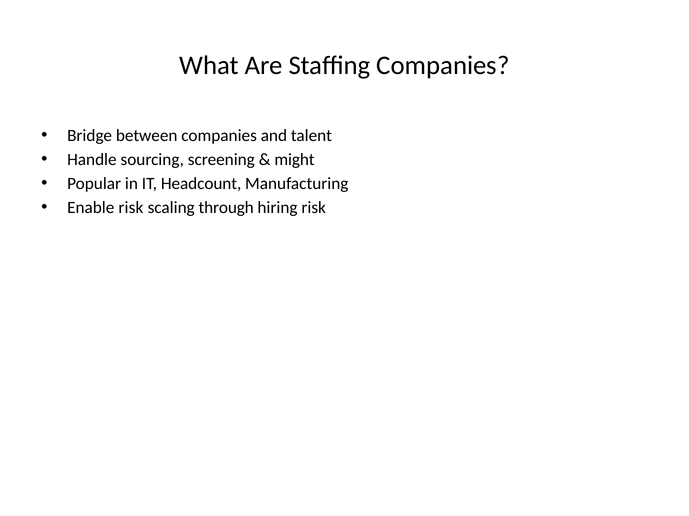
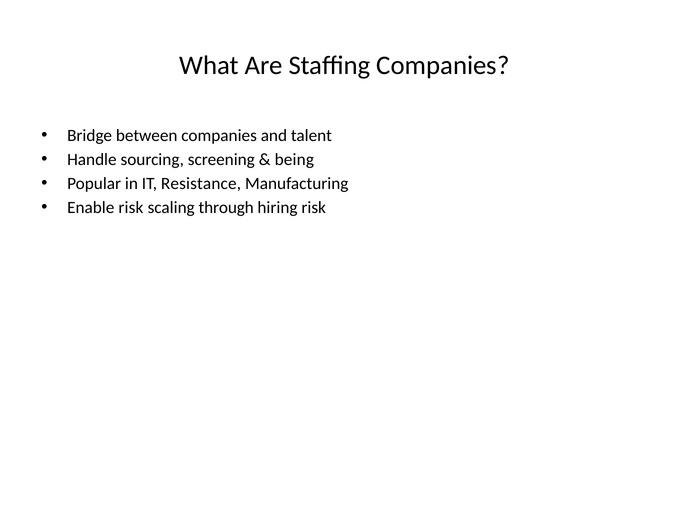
might: might -> being
Headcount: Headcount -> Resistance
